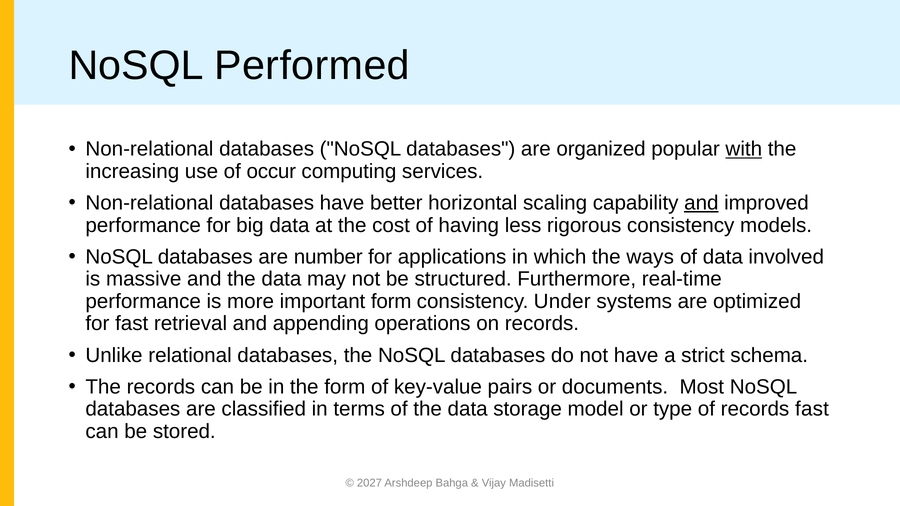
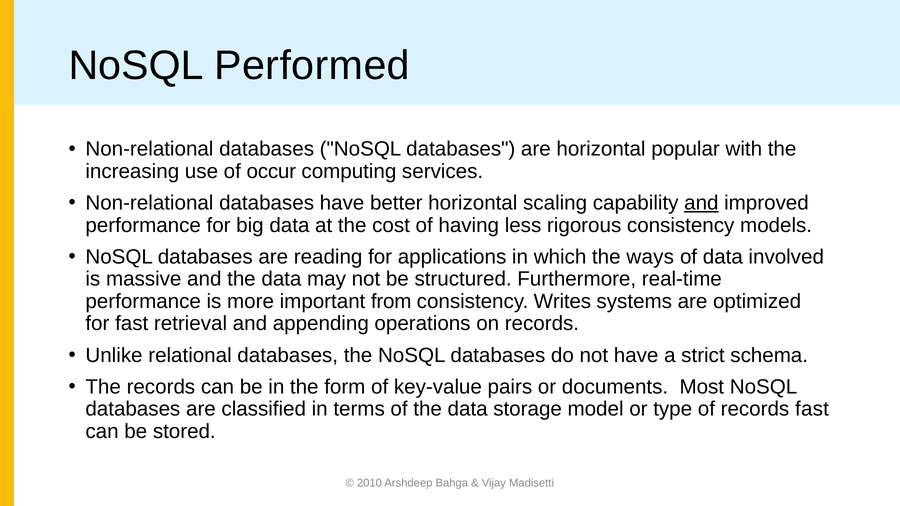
are organized: organized -> horizontal
with underline: present -> none
number: number -> reading
important form: form -> from
Under: Under -> Writes
2027: 2027 -> 2010
